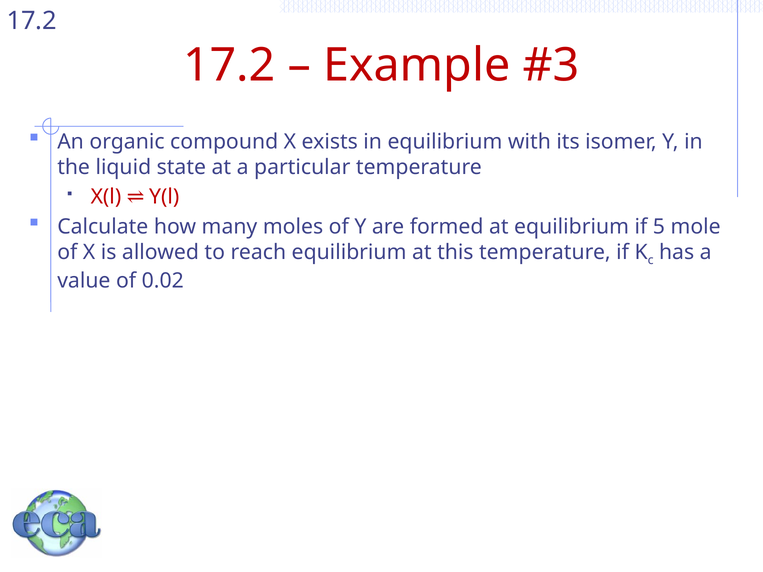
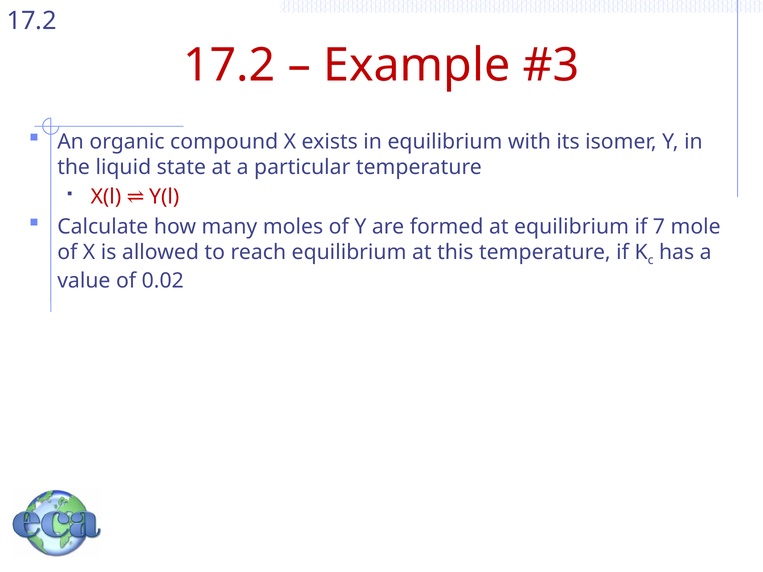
5: 5 -> 7
